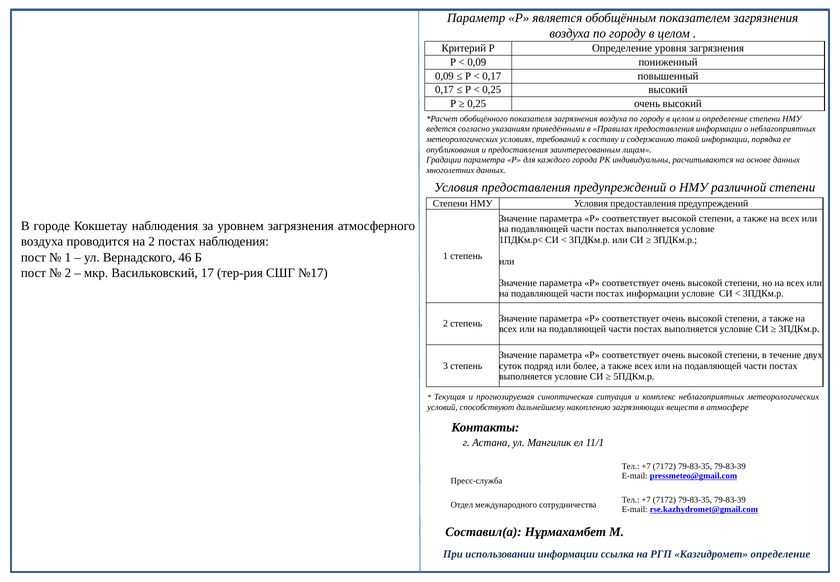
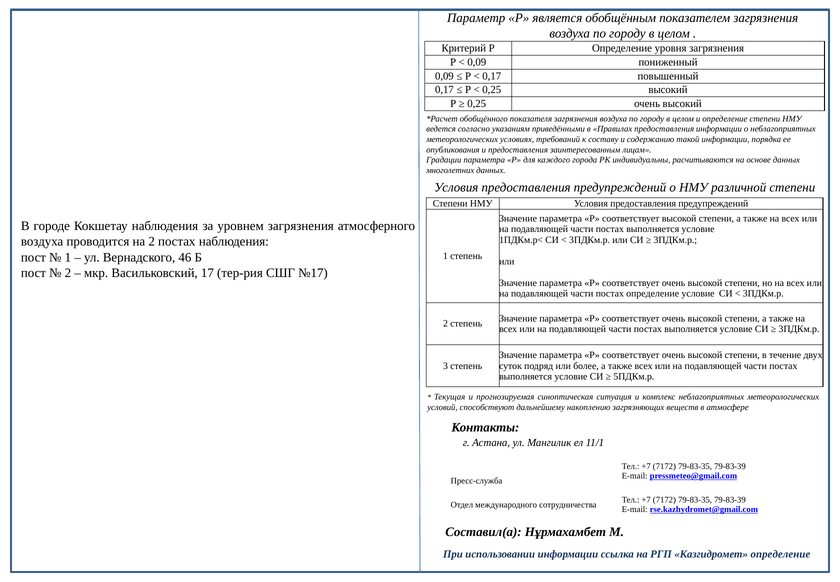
постах информации: информации -> определение
